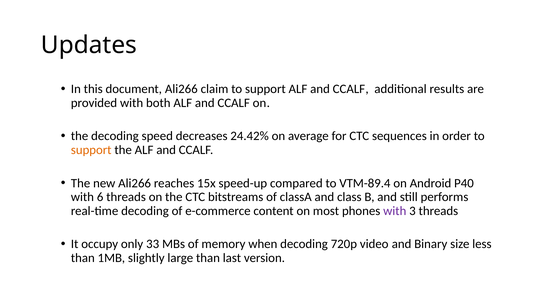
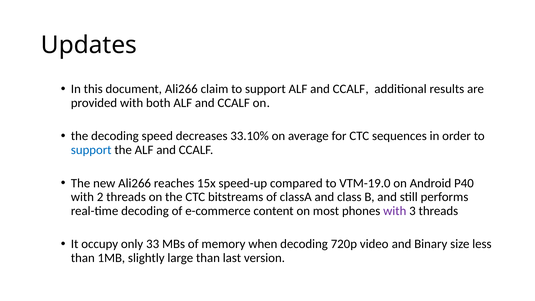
24.42%: 24.42% -> 33.10%
support at (91, 150) colour: orange -> blue
VTM-89.4: VTM-89.4 -> VTM-19.0
6: 6 -> 2
